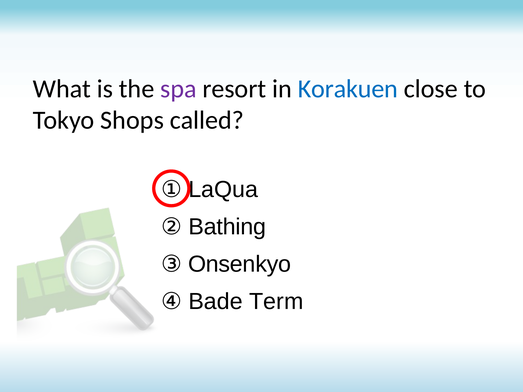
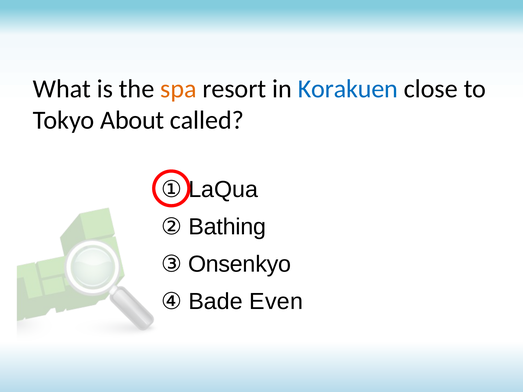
spa colour: purple -> orange
Shops: Shops -> About
Term: Term -> Even
